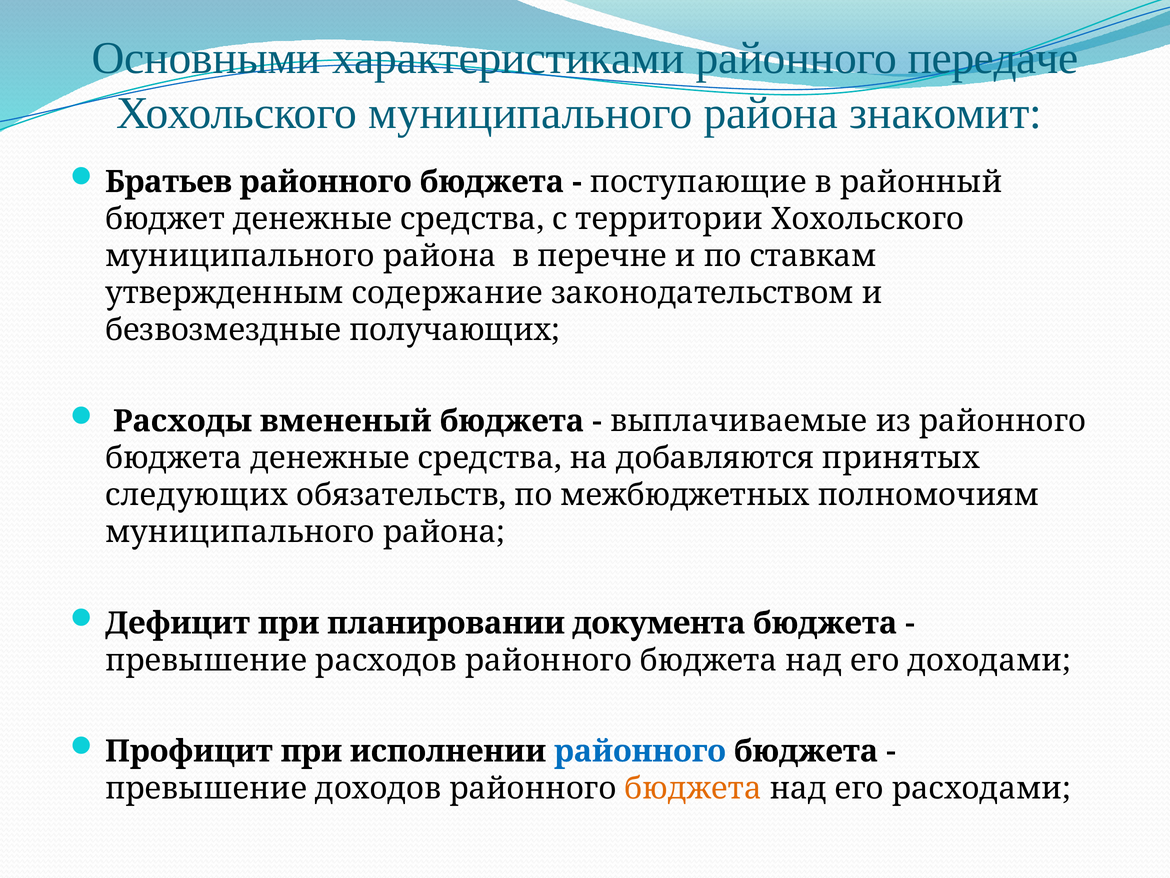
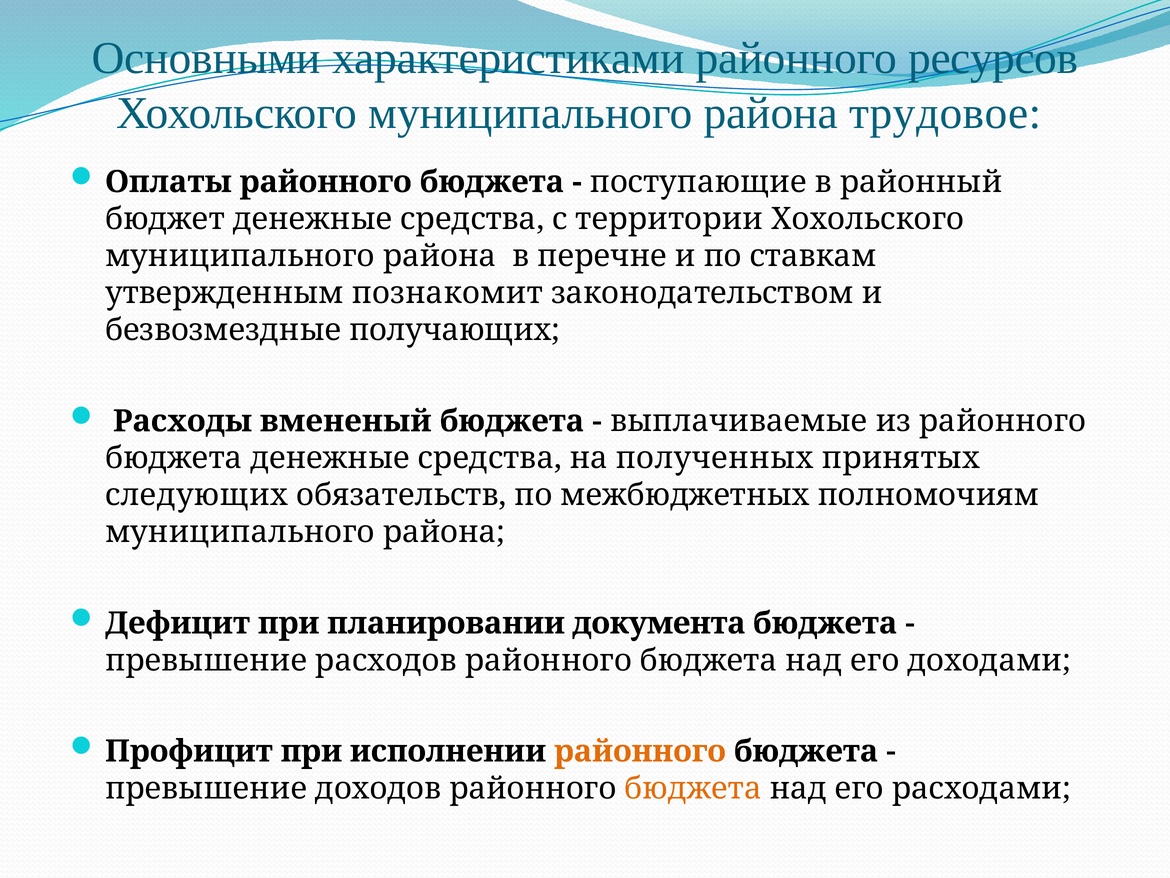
передаче: передаче -> ресурсов
знакомит: знакомит -> трудовое
Братьев: Братьев -> Оплаты
содержание: содержание -> познакомит
добавляются: добавляются -> полученных
районного at (640, 751) colour: blue -> orange
